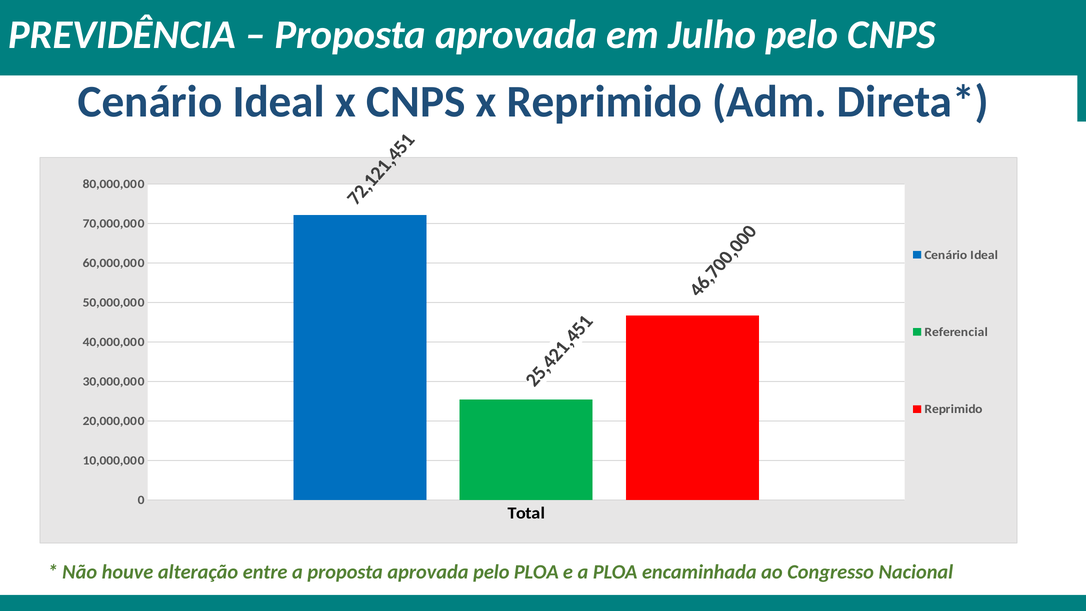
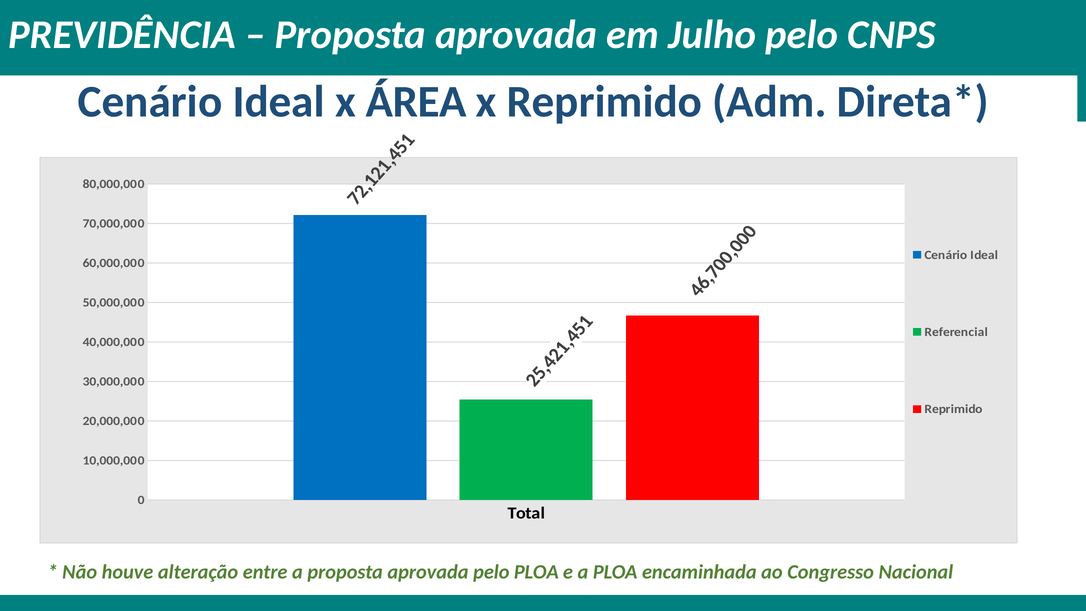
x CNPS: CNPS -> ÁREA
